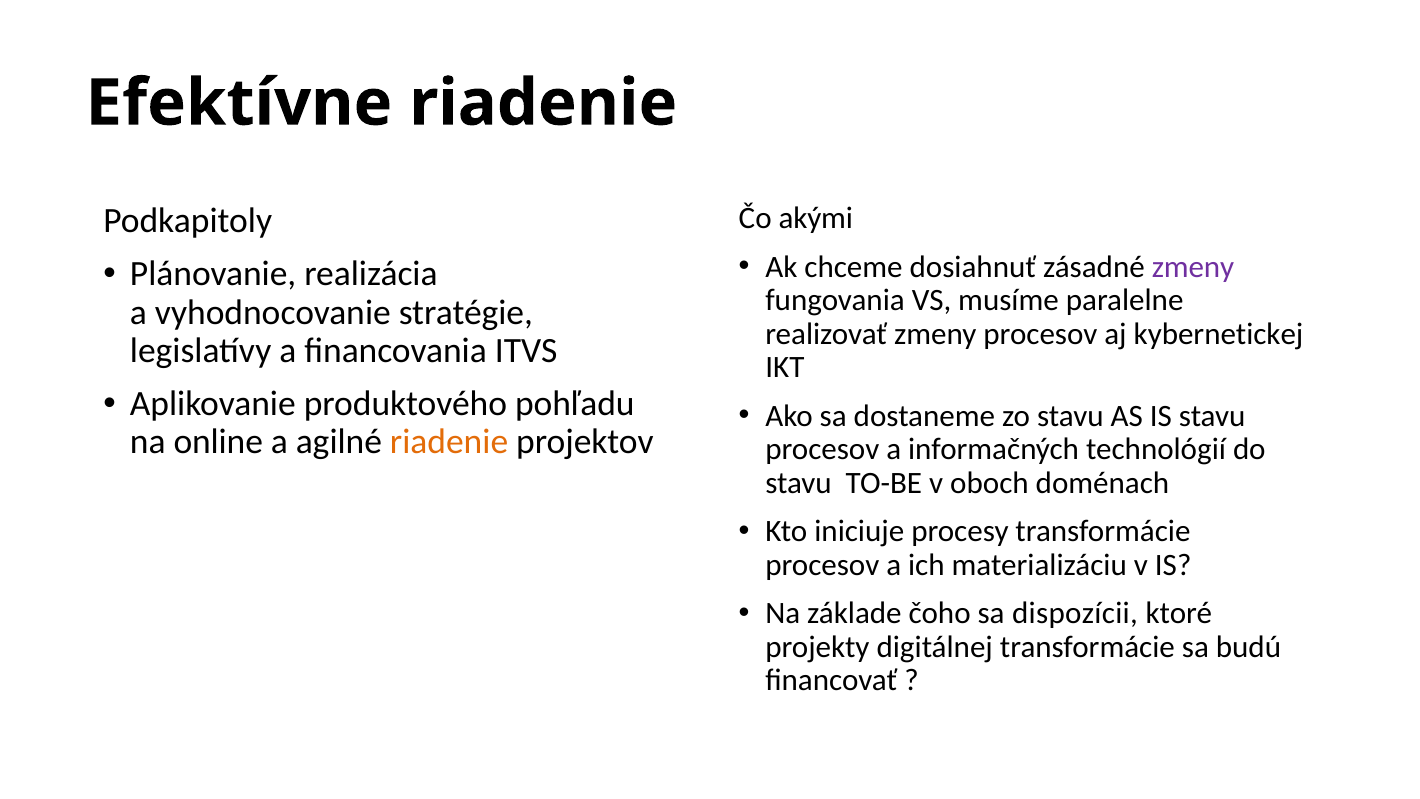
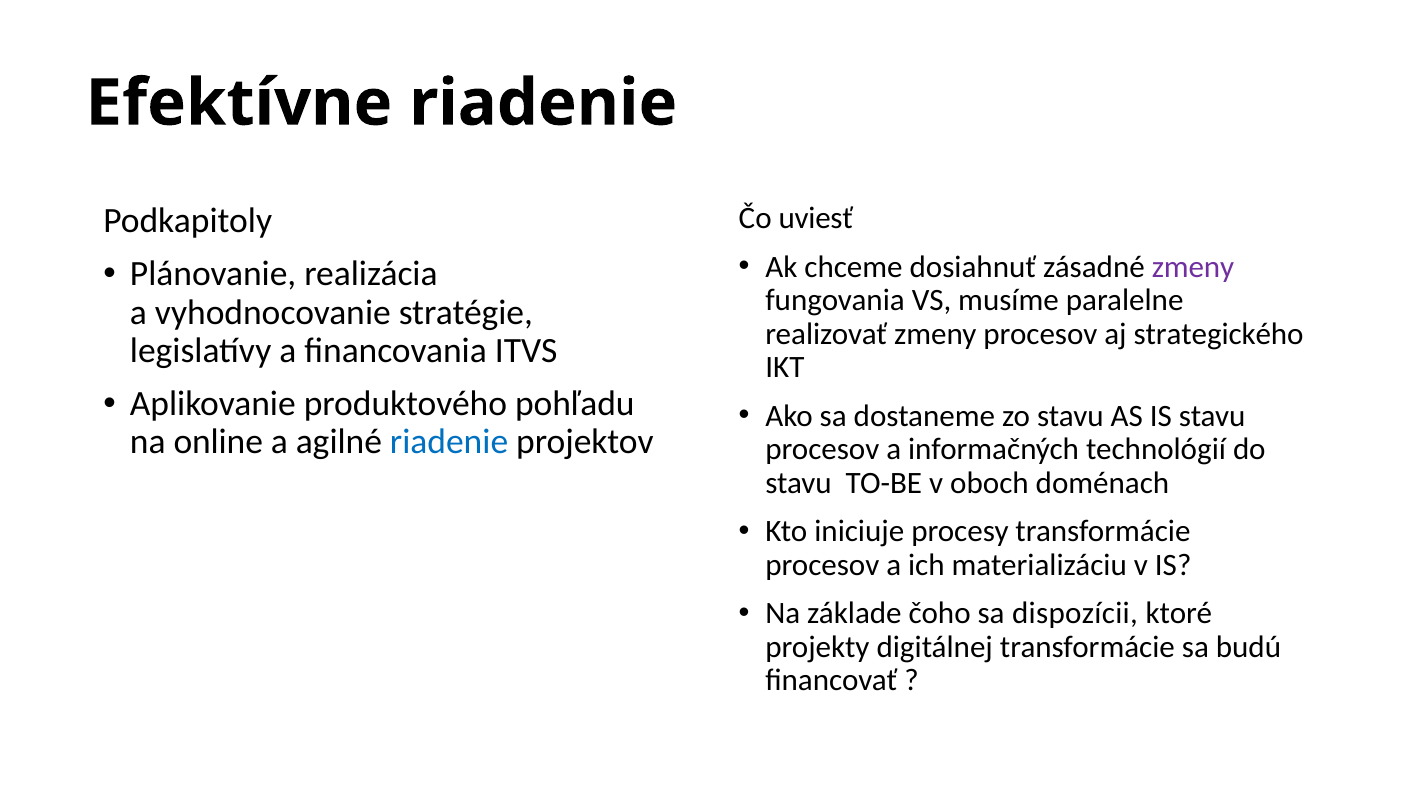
akými: akými -> uviesť
kybernetickej: kybernetickej -> strategického
riadenie at (449, 442) colour: orange -> blue
